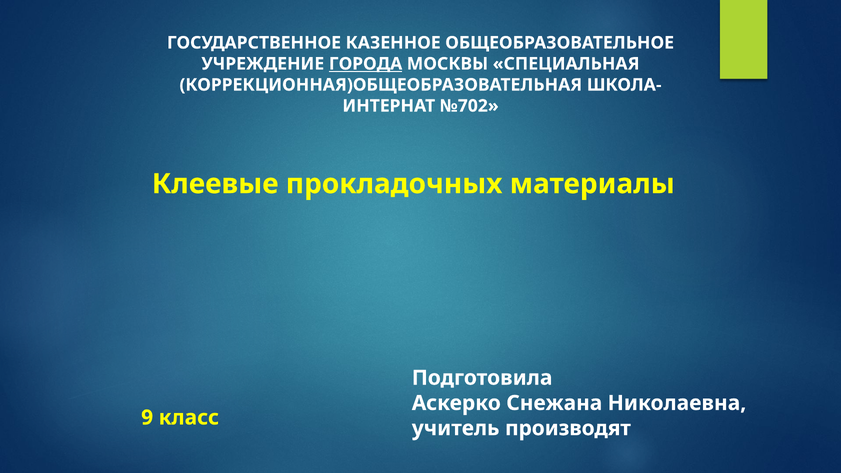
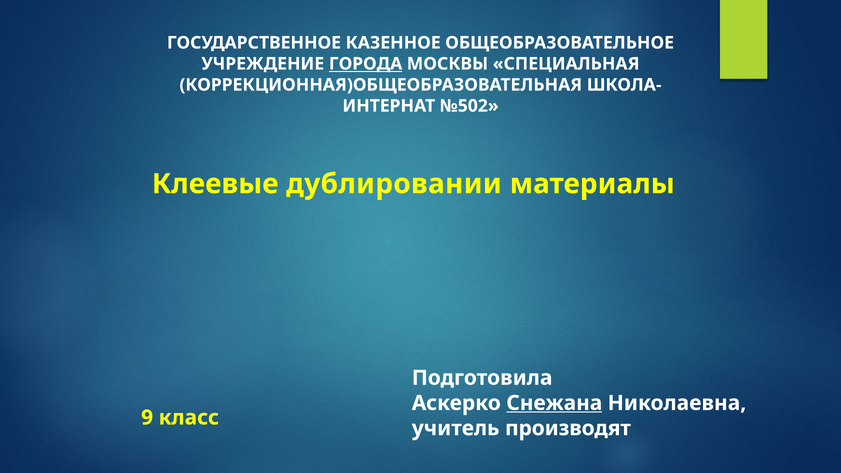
№702: №702 -> №502
прокладочных: прокладочных -> дублировании
Снежана underline: none -> present
